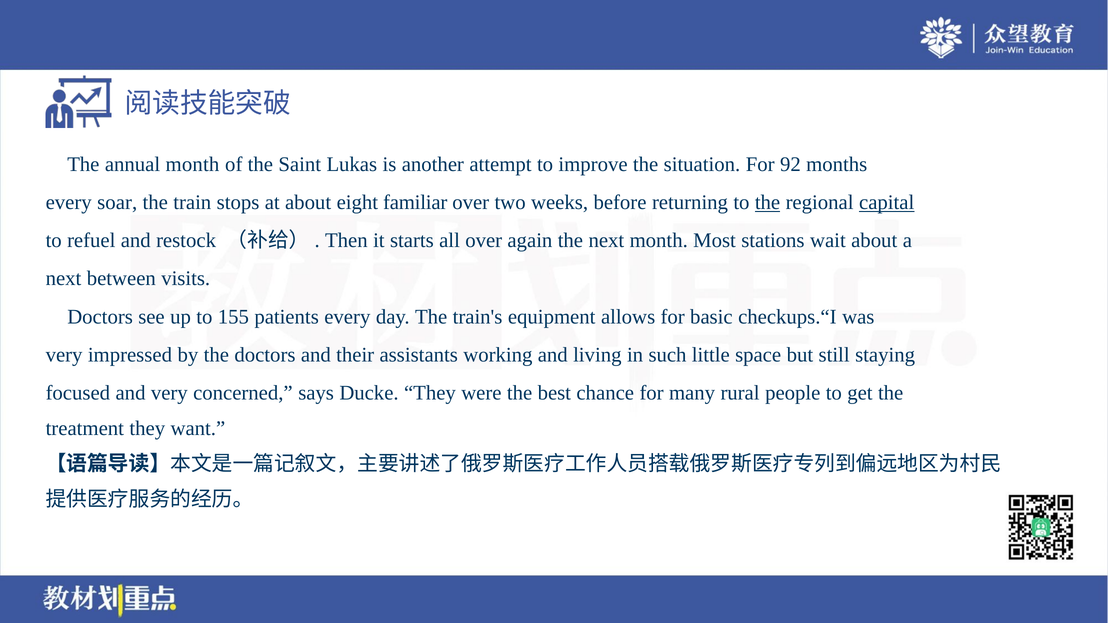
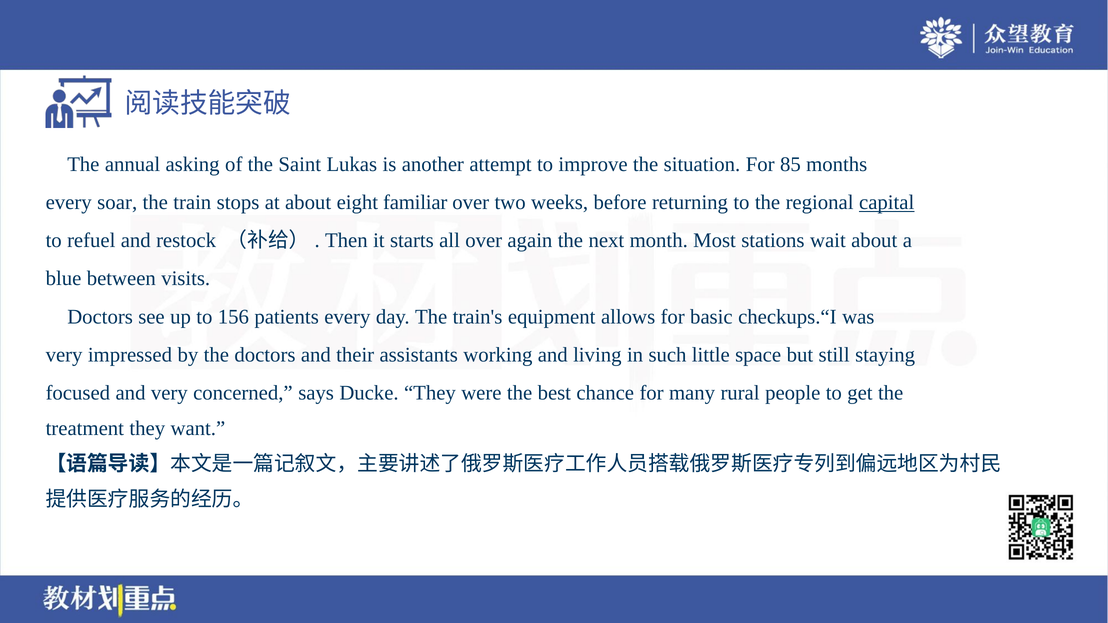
annual month: month -> asking
92: 92 -> 85
the at (768, 203) underline: present -> none
next at (64, 279): next -> blue
155: 155 -> 156
